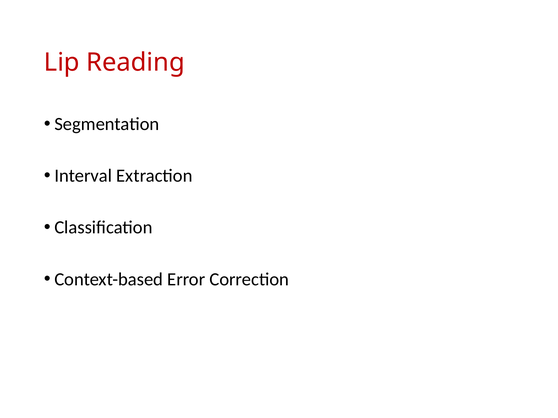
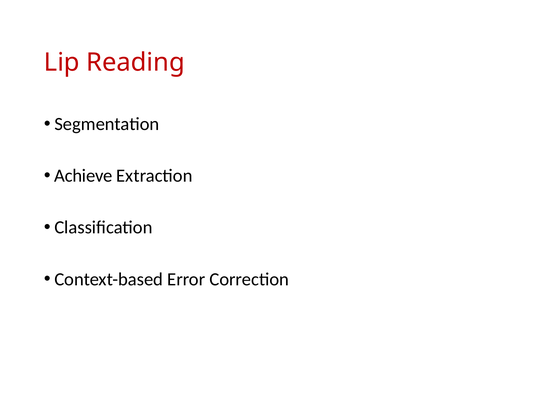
Interval: Interval -> Achieve
